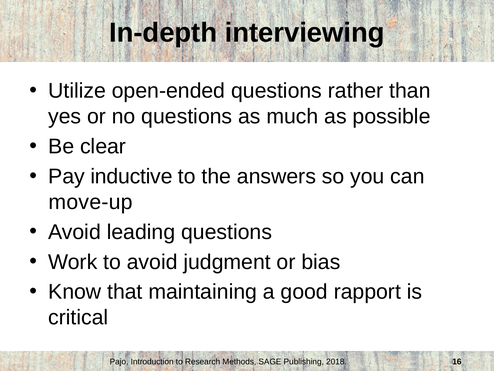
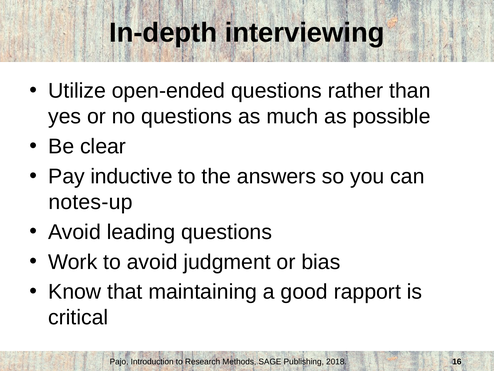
move-up: move-up -> notes-up
